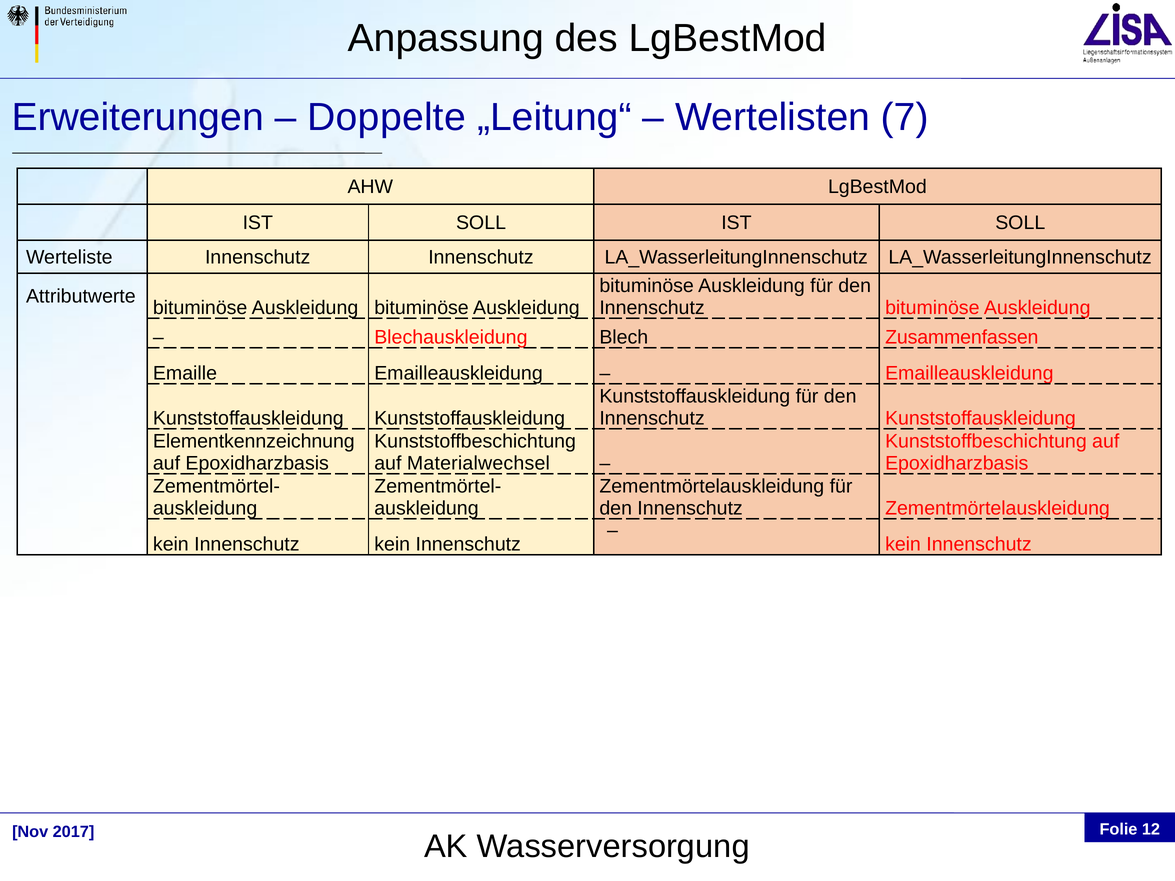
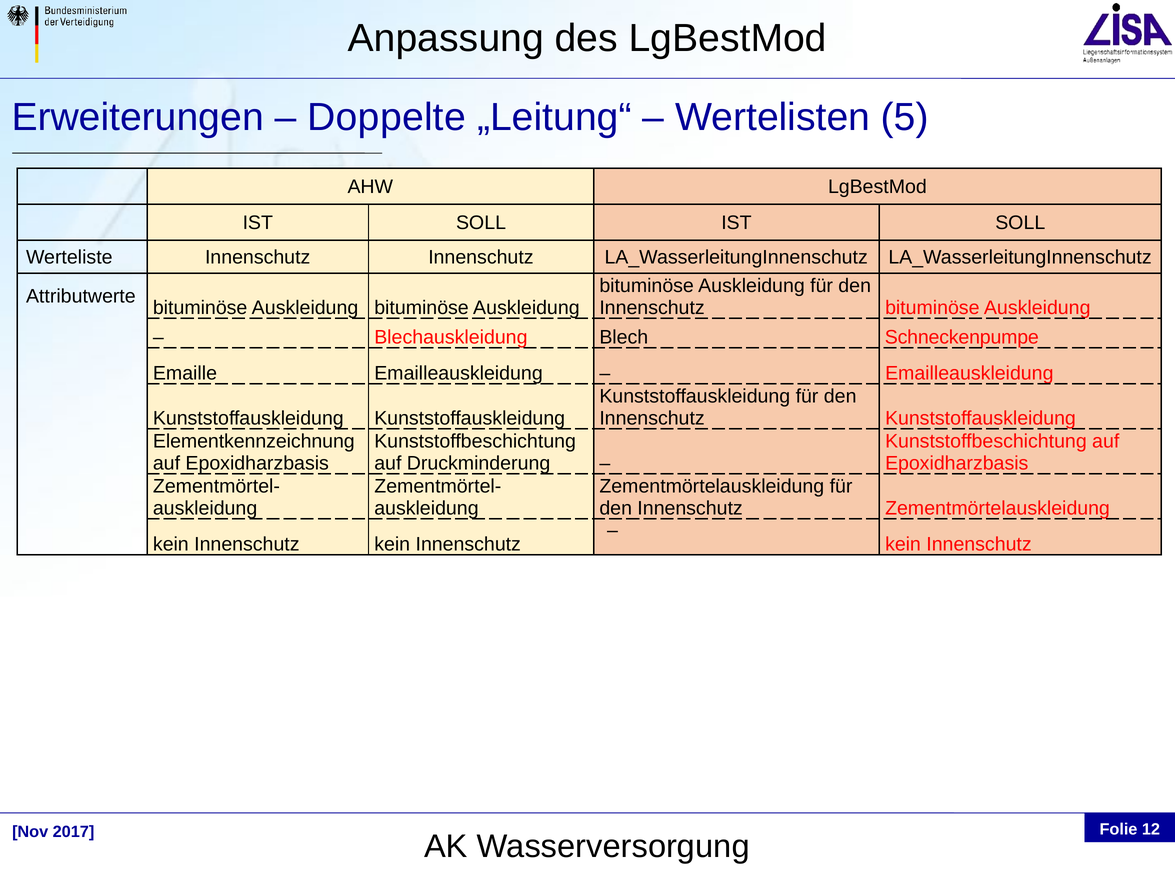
7: 7 -> 5
Zusammenfassen: Zusammenfassen -> Schneckenpumpe
Materialwechsel: Materialwechsel -> Druckminderung
